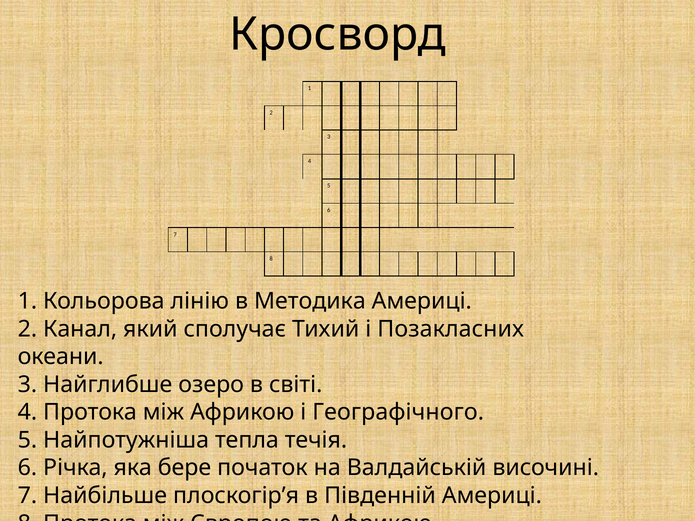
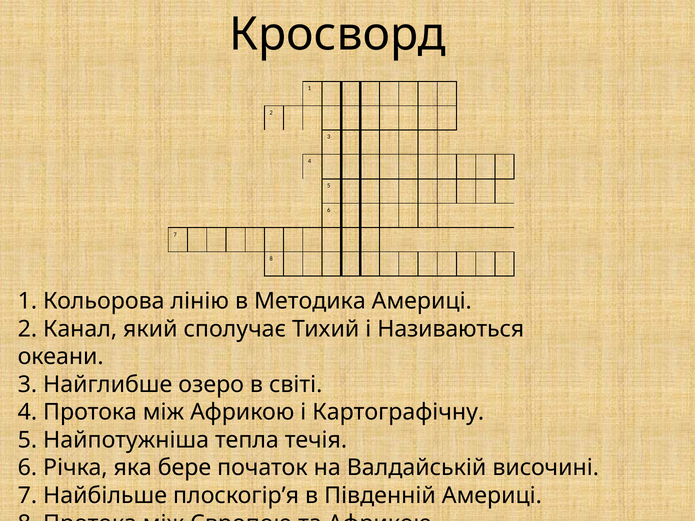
Позакласних: Позакласних -> Називаються
Географічного: Географічного -> Картографічну
